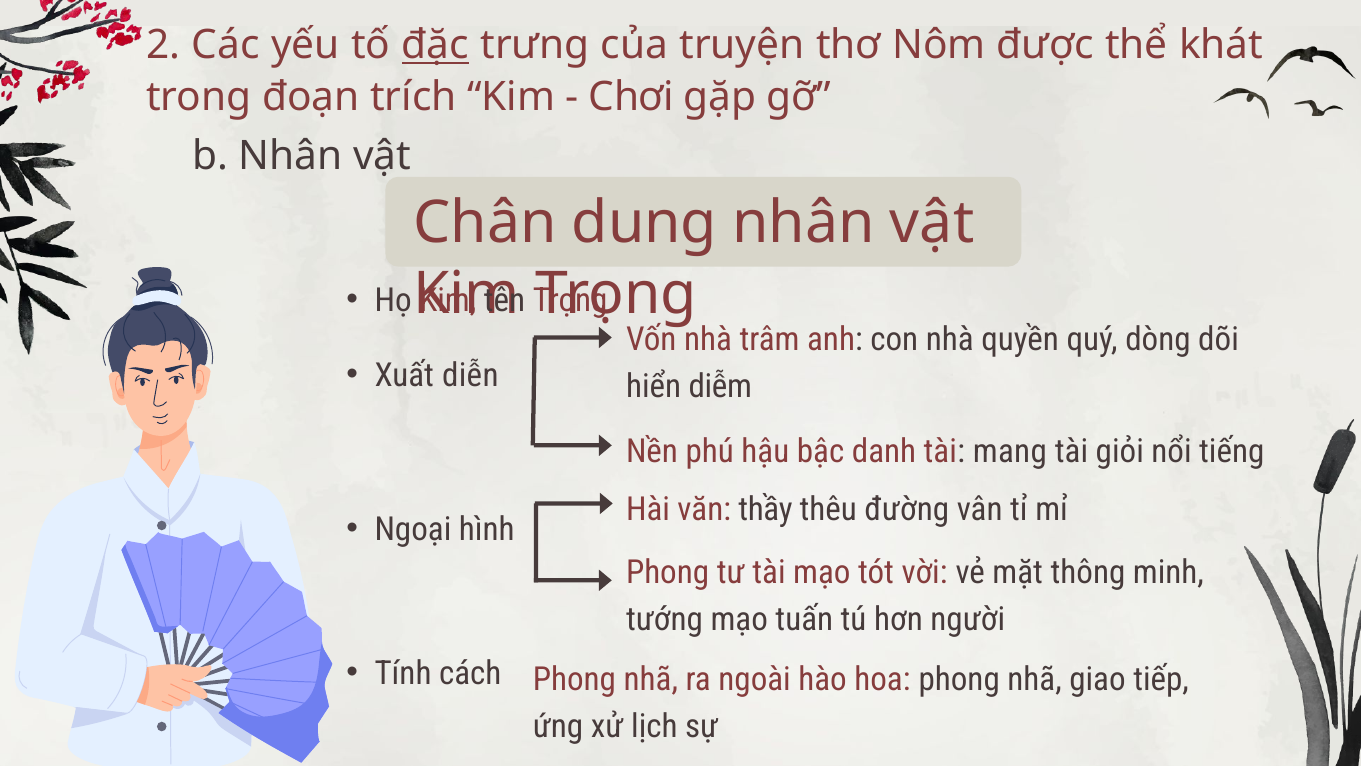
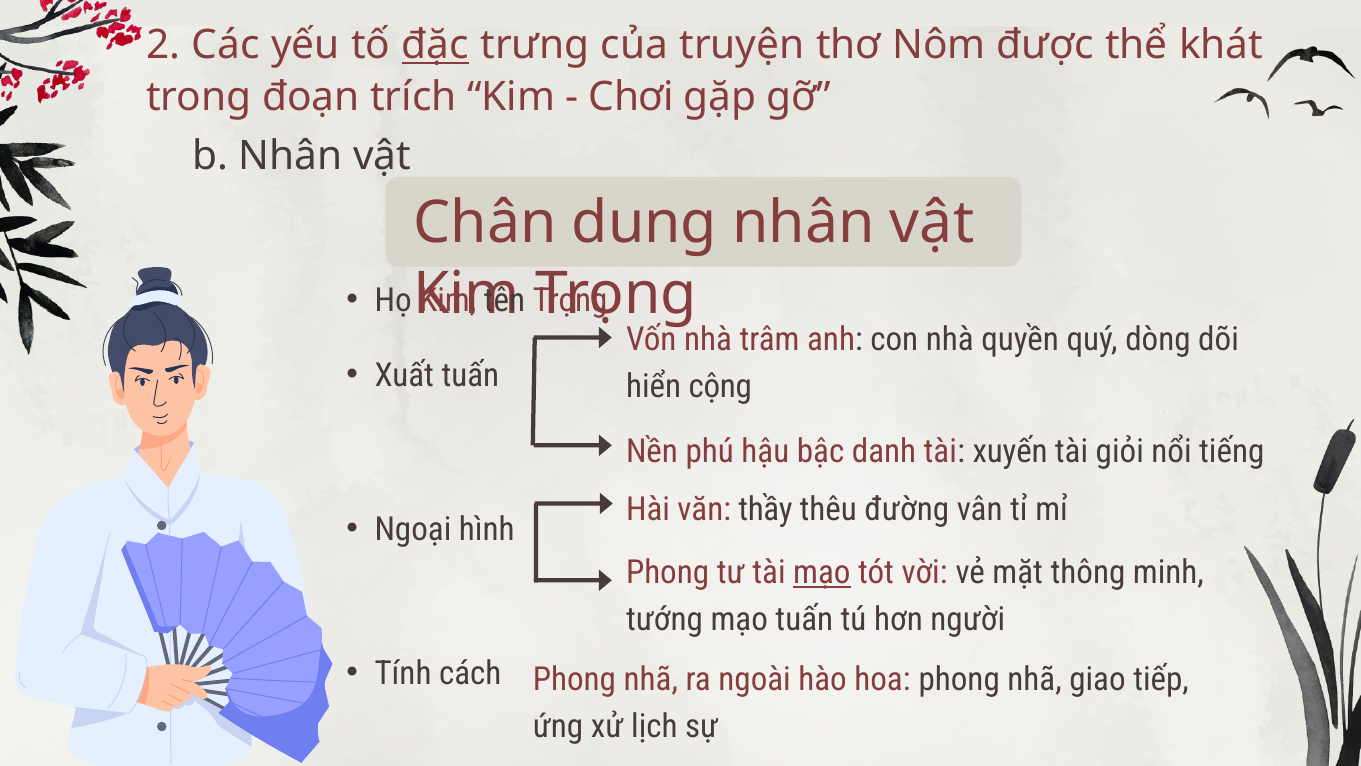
Xuất diễn: diễn -> tuấn
diễm: diễm -> cộng
mang: mang -> xuyến
mạo at (822, 573) underline: none -> present
